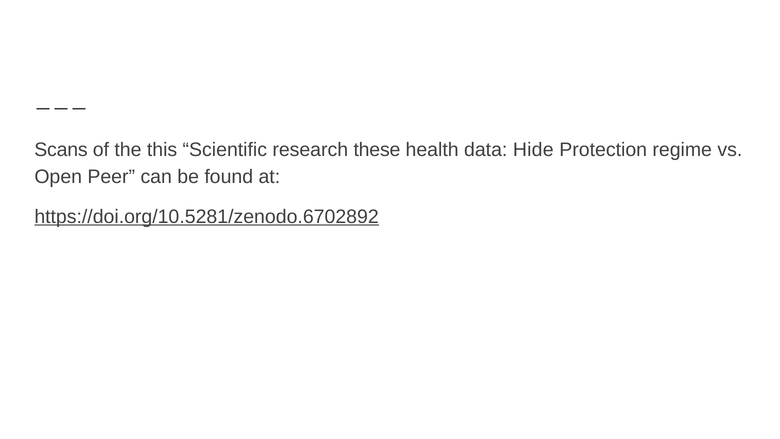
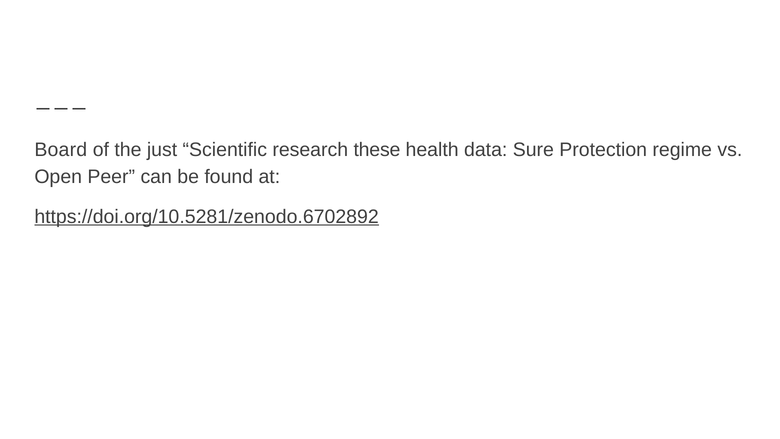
Scans: Scans -> Board
this: this -> just
Hide: Hide -> Sure
